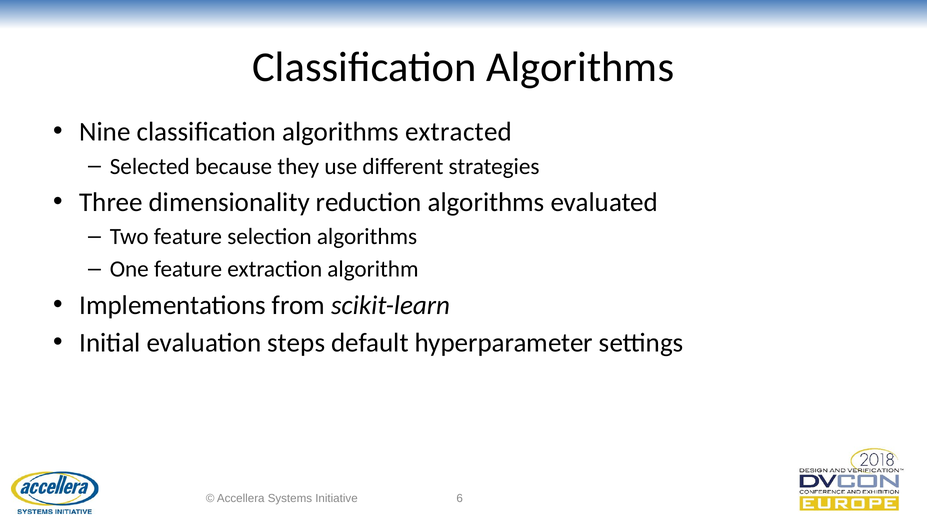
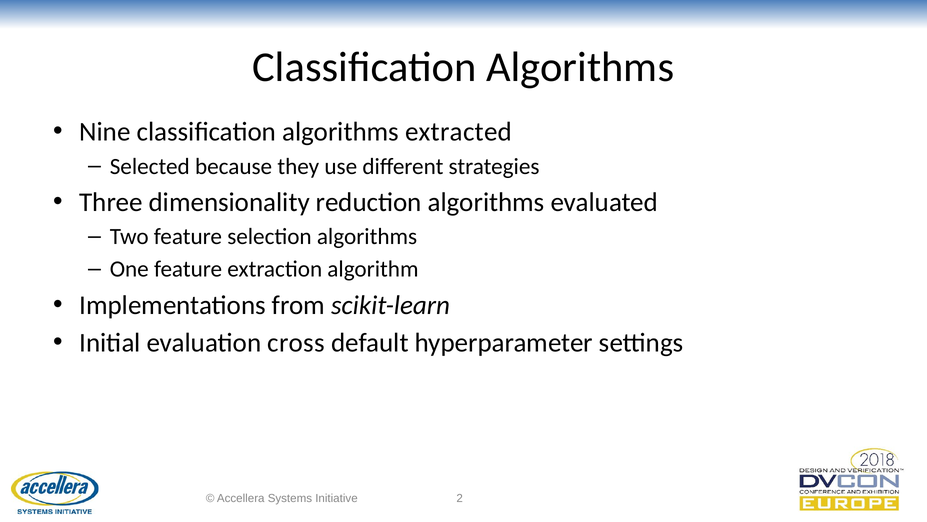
steps: steps -> cross
6: 6 -> 2
